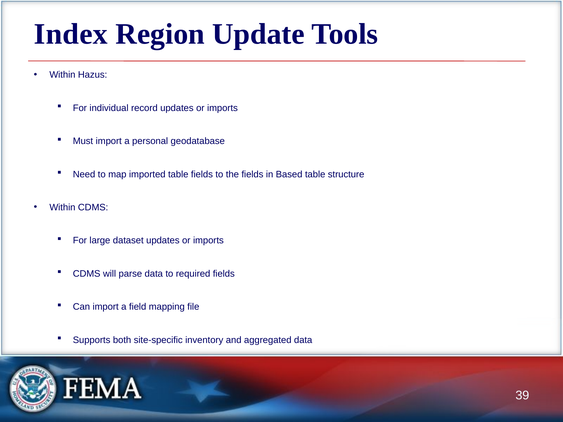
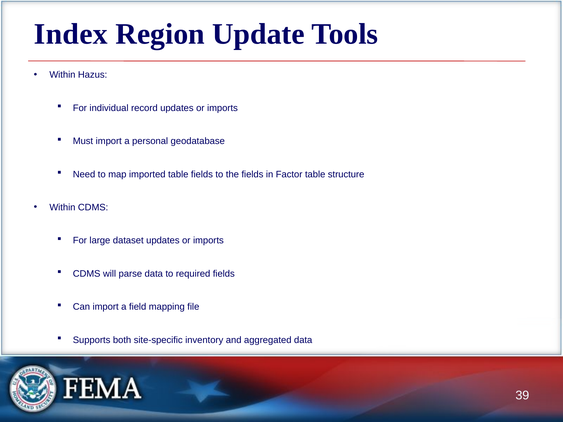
Based: Based -> Factor
